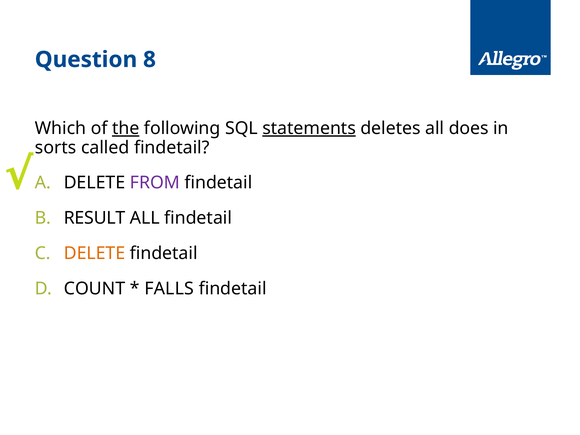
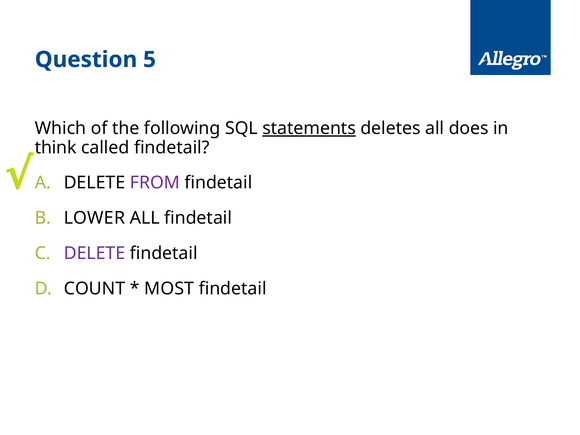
8: 8 -> 5
the underline: present -> none
sorts: sorts -> think
RESULT: RESULT -> LOWER
DELETE at (95, 253) colour: orange -> purple
FALLS: FALLS -> MOST
